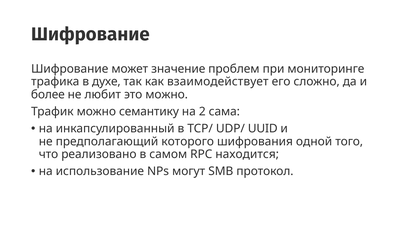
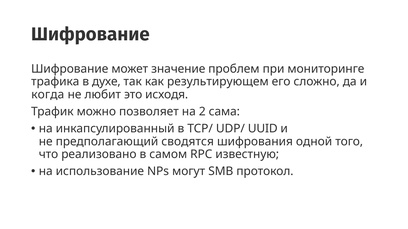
взаимодействует: взаимодействует -> результирующем
более: более -> когда
это можно: можно -> исходя
семантику: семантику -> позволяет
которого: которого -> сводятся
находится: находится -> известную
